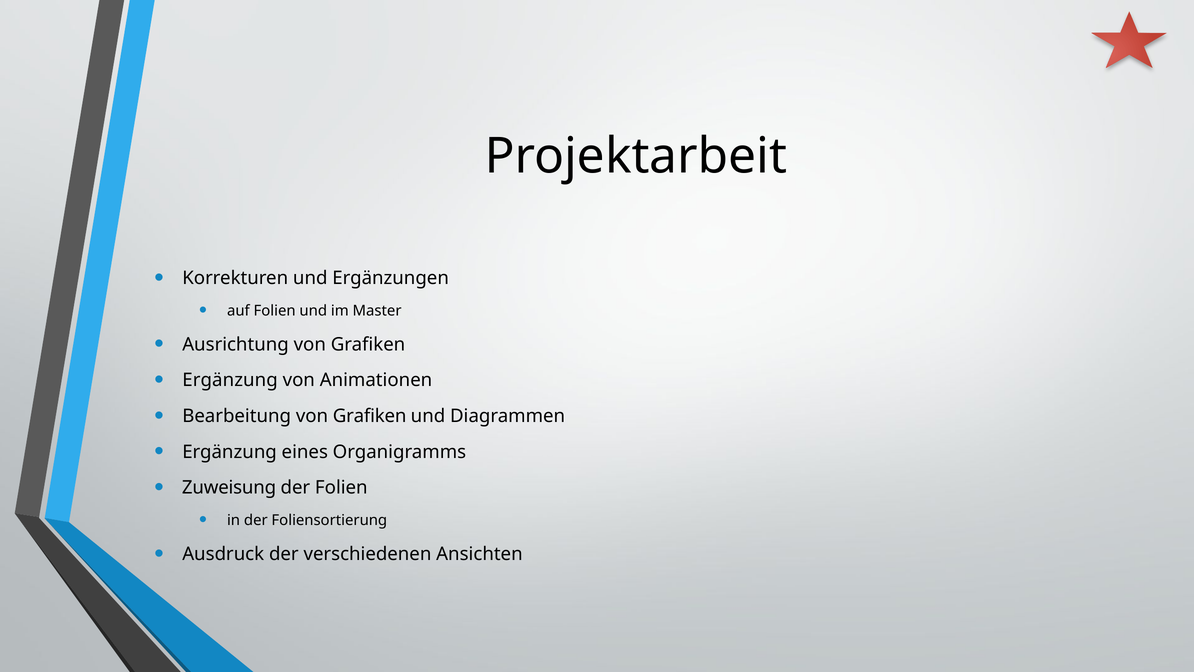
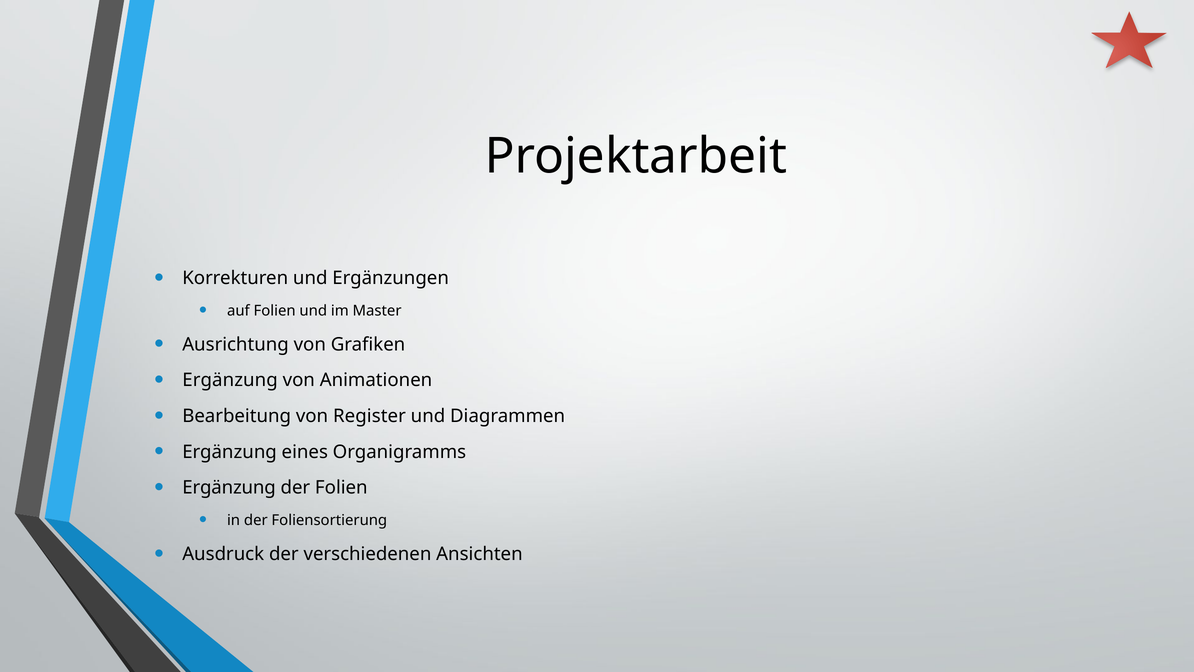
Bearbeitung von Grafiken: Grafiken -> Register
Zuweisung at (229, 488): Zuweisung -> Ergänzung
